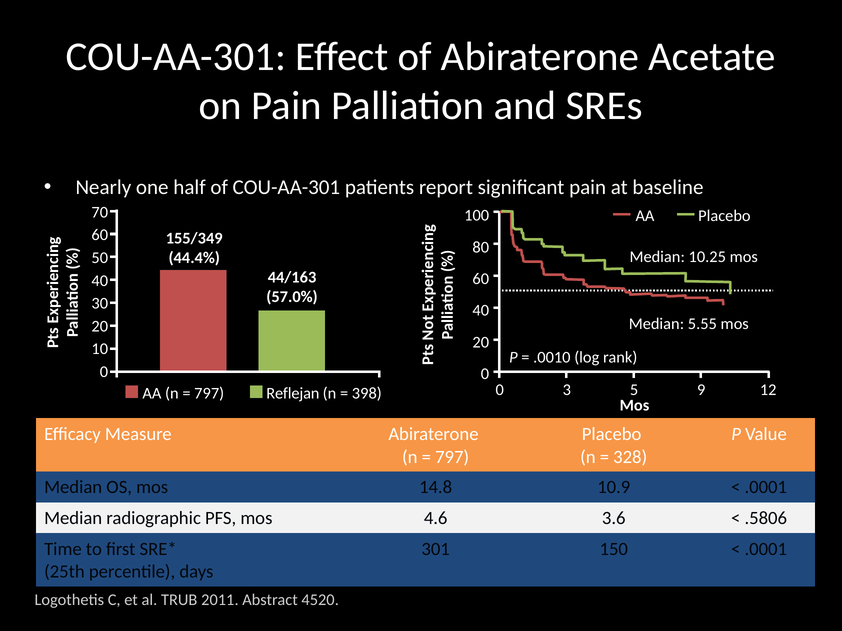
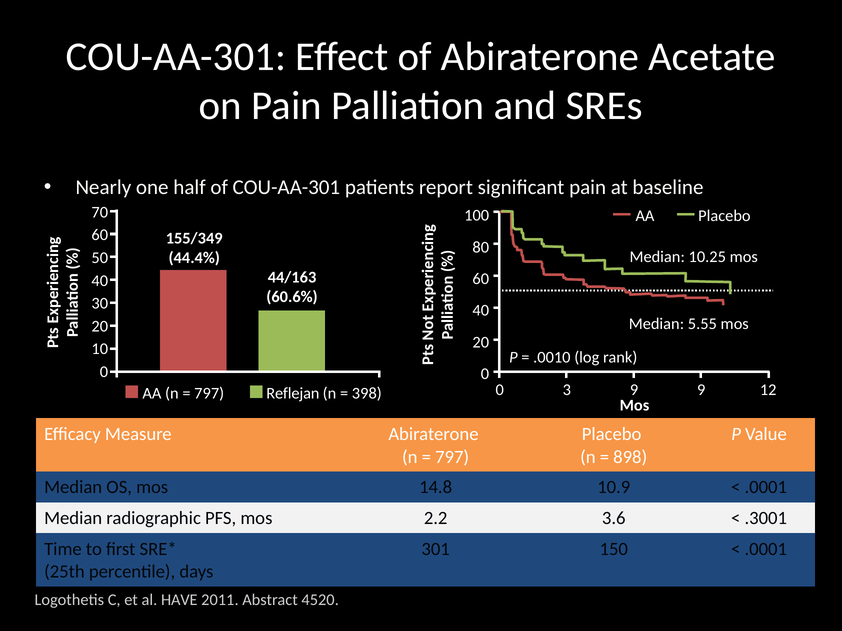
57.0%: 57.0% -> 60.6%
3 5: 5 -> 9
328: 328 -> 898
4.6: 4.6 -> 2.2
.5806: .5806 -> .3001
TRUB: TRUB -> HAVE
